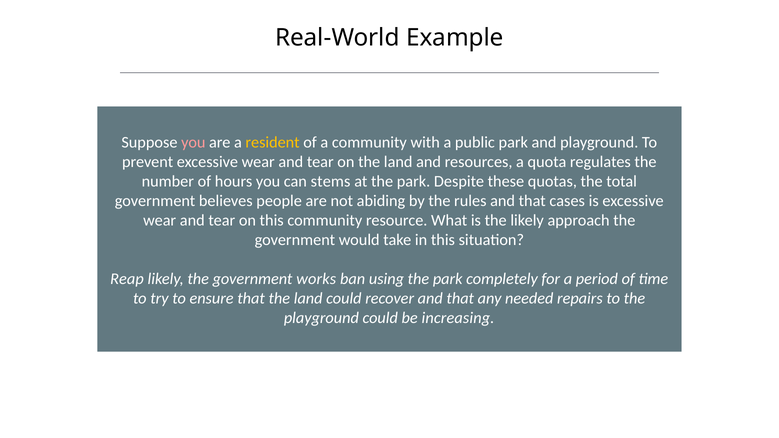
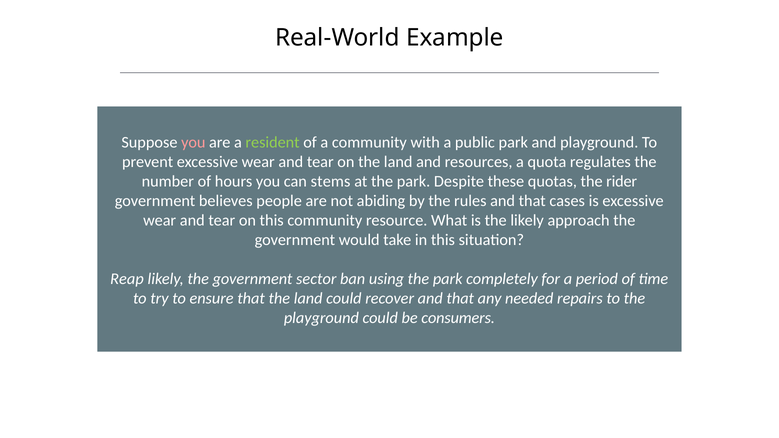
resident colour: yellow -> light green
total: total -> rider
works: works -> sector
increasing: increasing -> consumers
